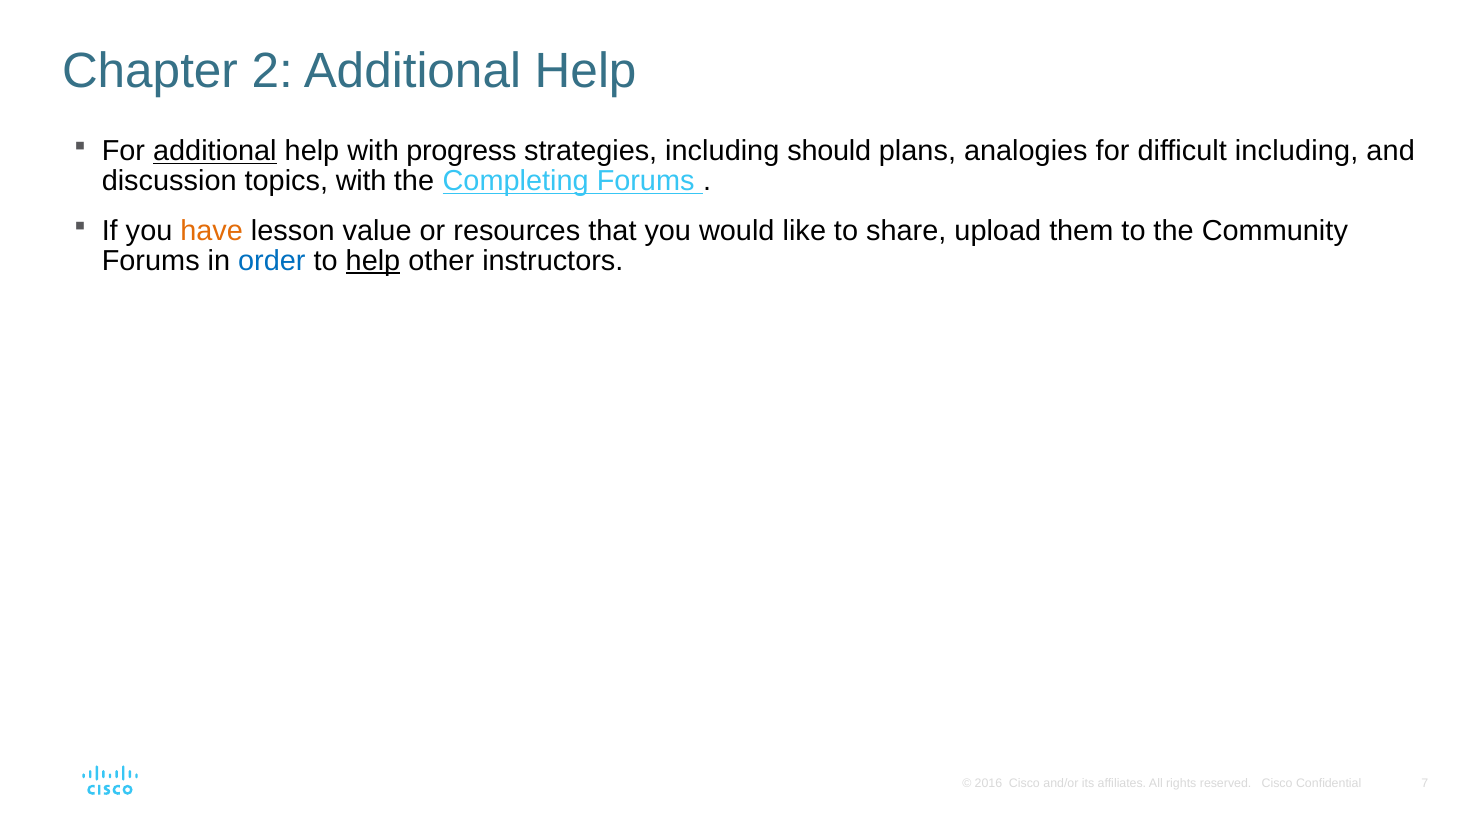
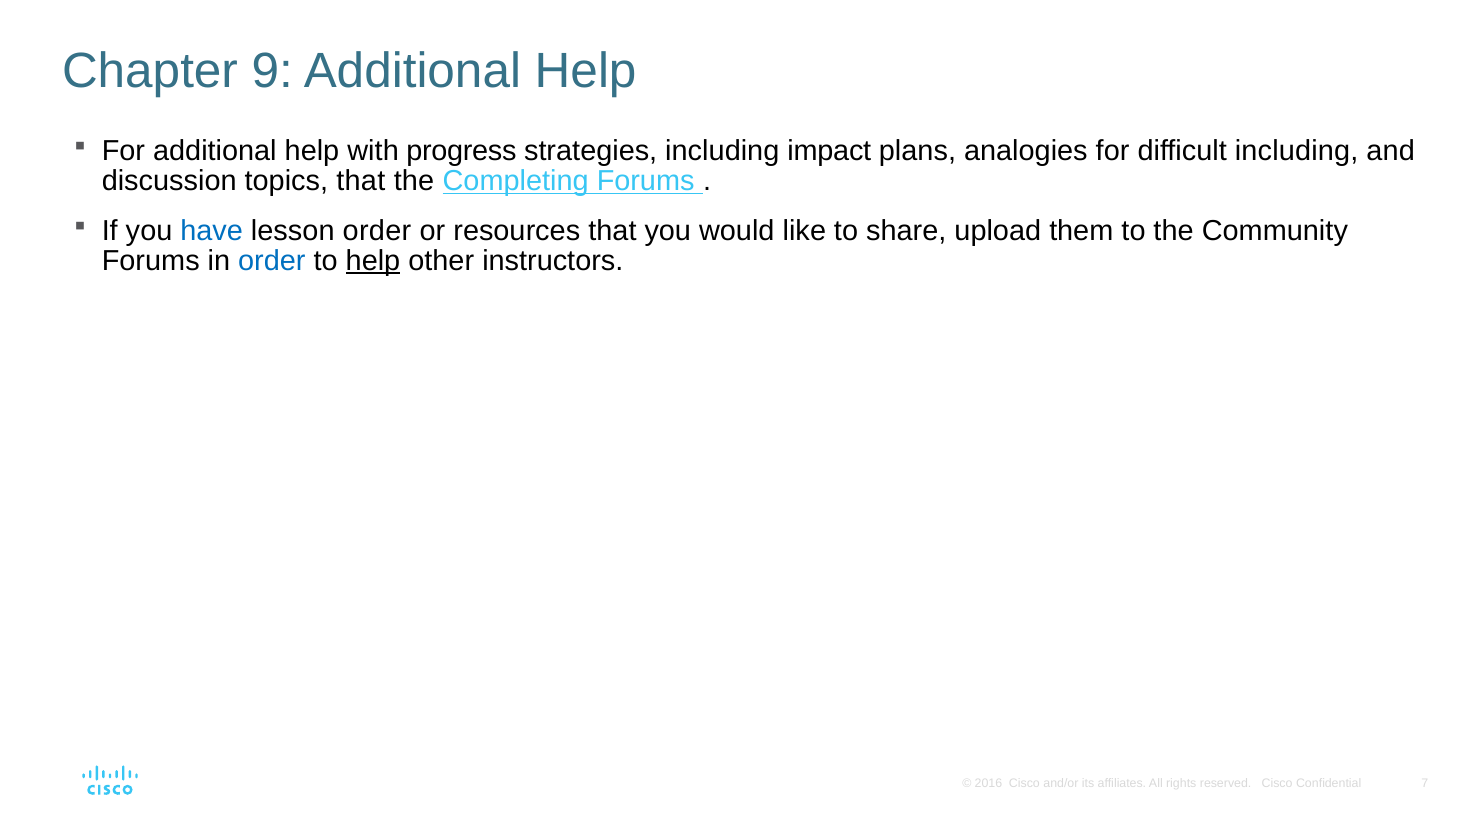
2: 2 -> 9
additional at (215, 151) underline: present -> none
should: should -> impact
topics with: with -> that
have colour: orange -> blue
lesson value: value -> order
